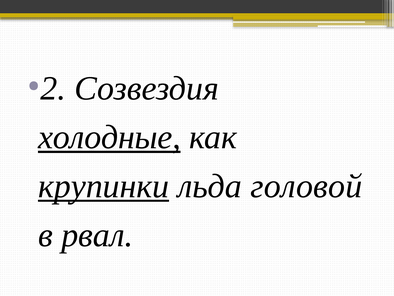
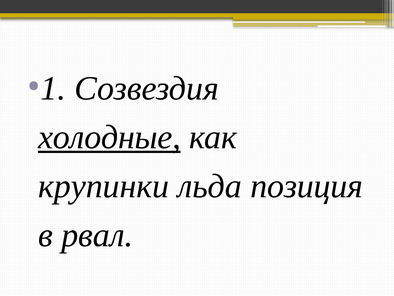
2: 2 -> 1
крупинки underline: present -> none
головой: головой -> позиция
